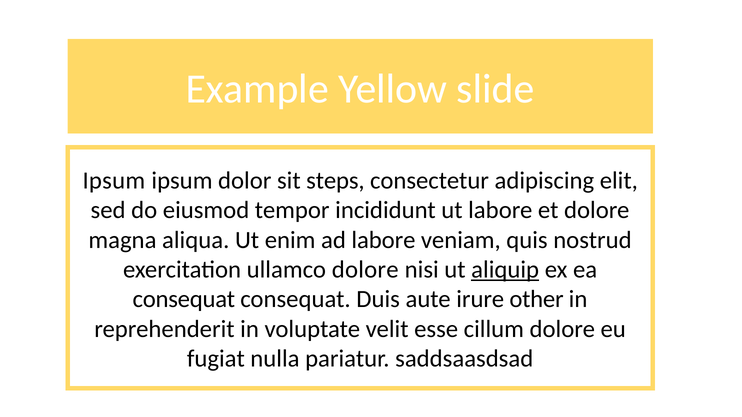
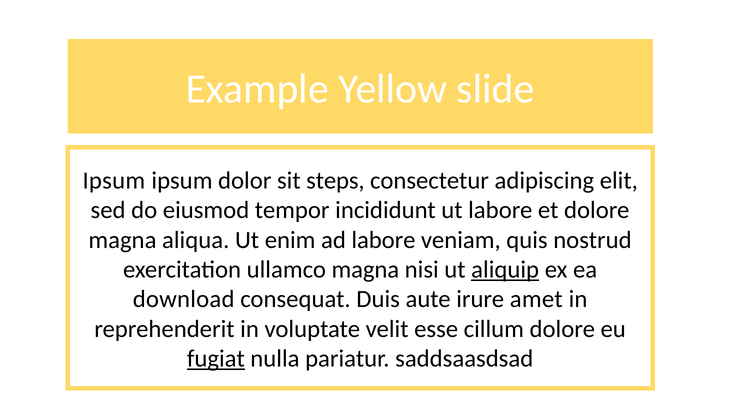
ullamco dolore: dolore -> magna
consequat at (184, 299): consequat -> download
other: other -> amet
fugiat underline: none -> present
